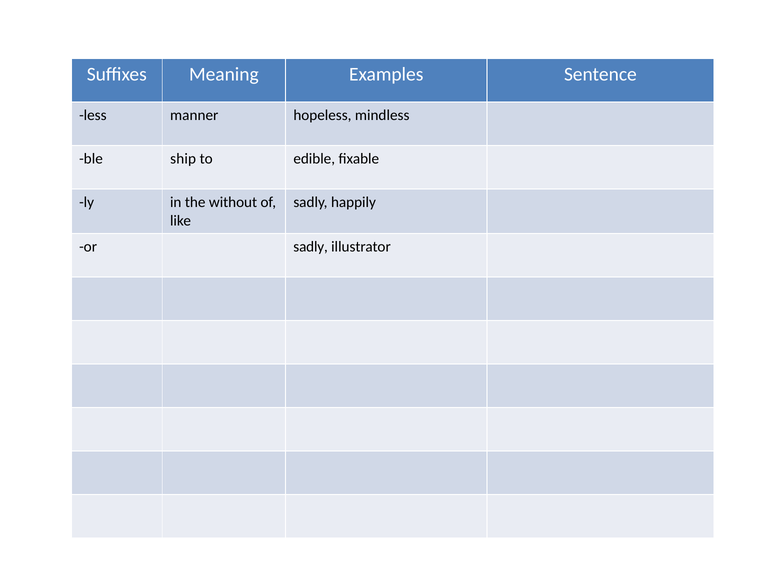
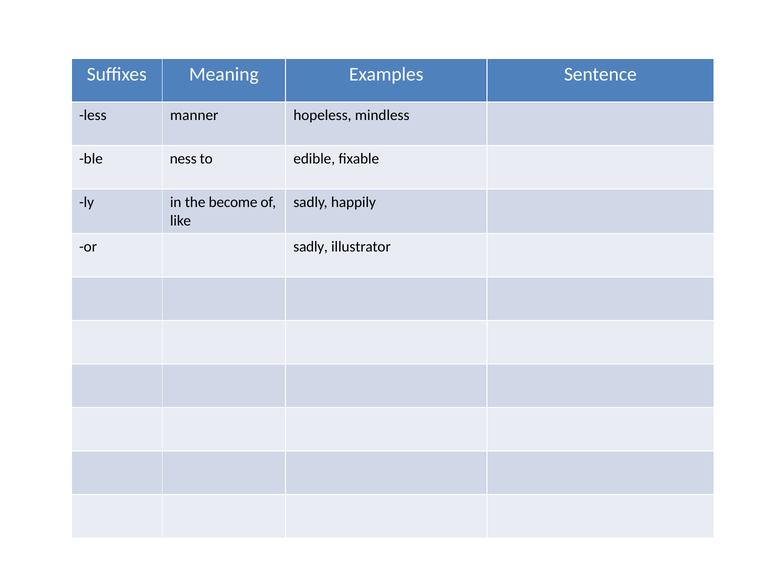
ship: ship -> ness
without: without -> become
